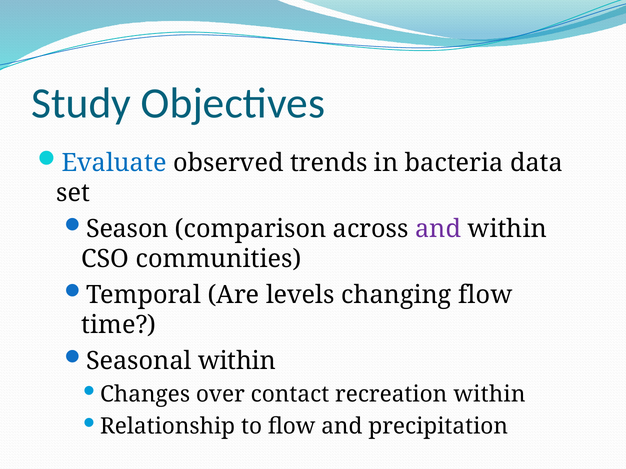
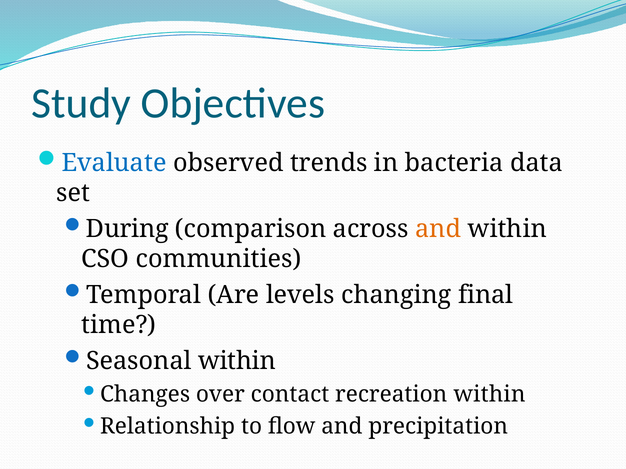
Season: Season -> During
and at (438, 229) colour: purple -> orange
changing flow: flow -> final
